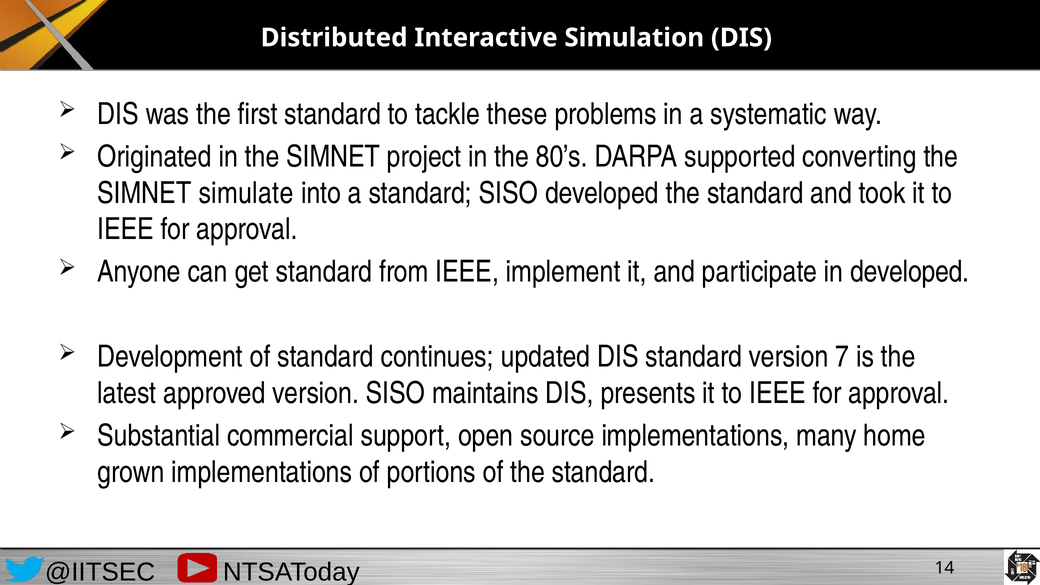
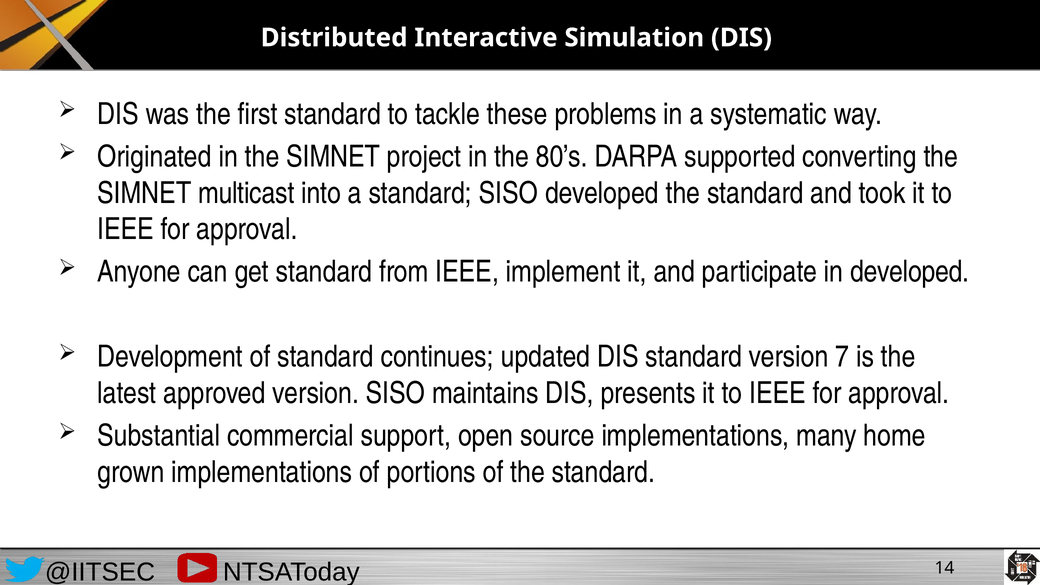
simulate: simulate -> multicast
